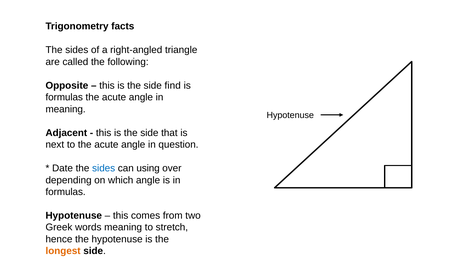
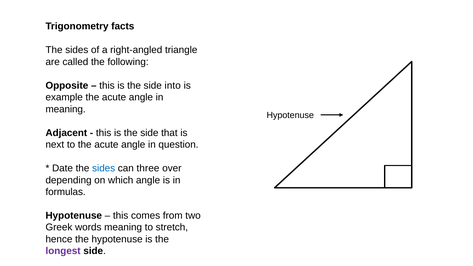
find: find -> into
formulas at (64, 97): formulas -> example
using: using -> three
longest colour: orange -> purple
